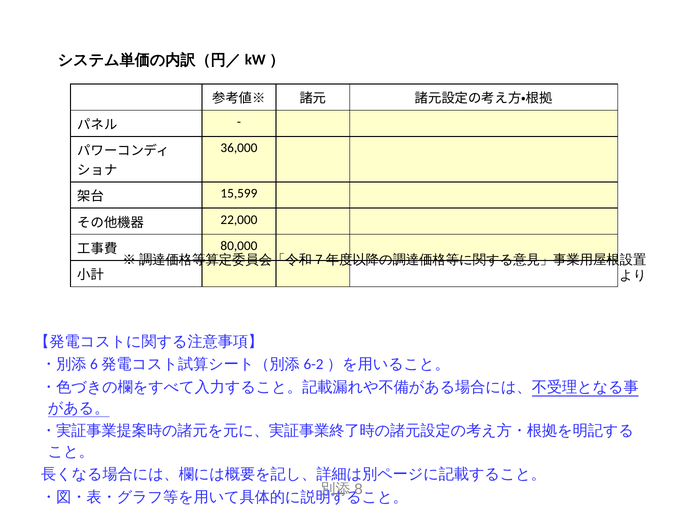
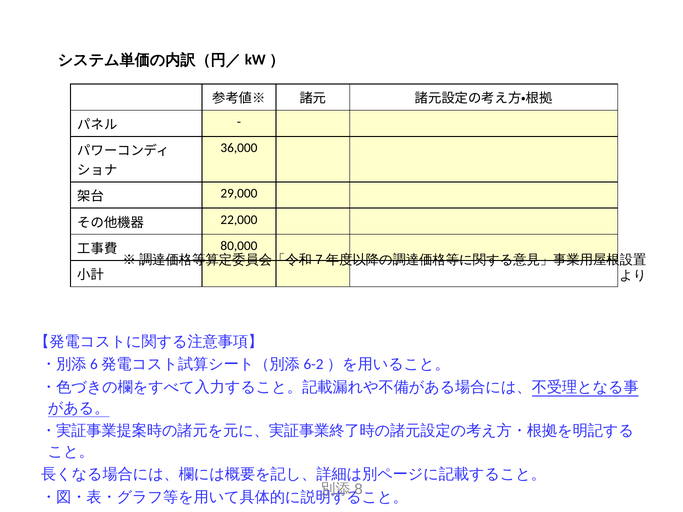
15,599: 15,599 -> 29,000
